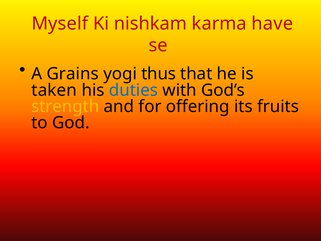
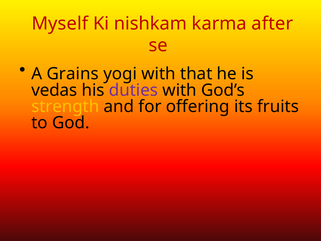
have: have -> after
yogi thus: thus -> with
taken: taken -> vedas
duties colour: blue -> purple
